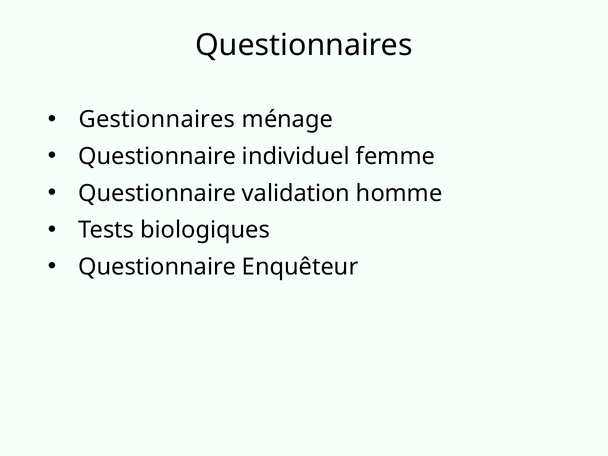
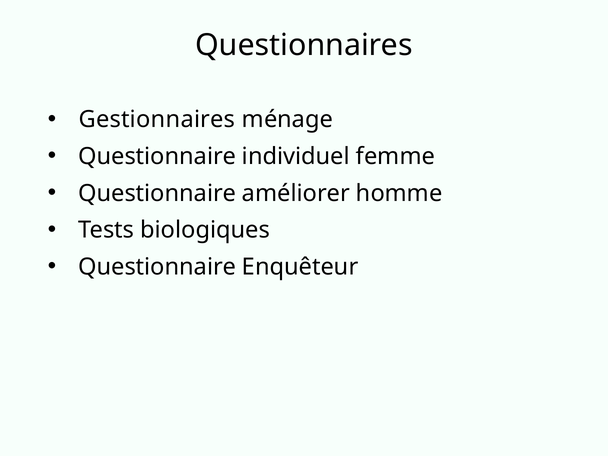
validation: validation -> améliorer
